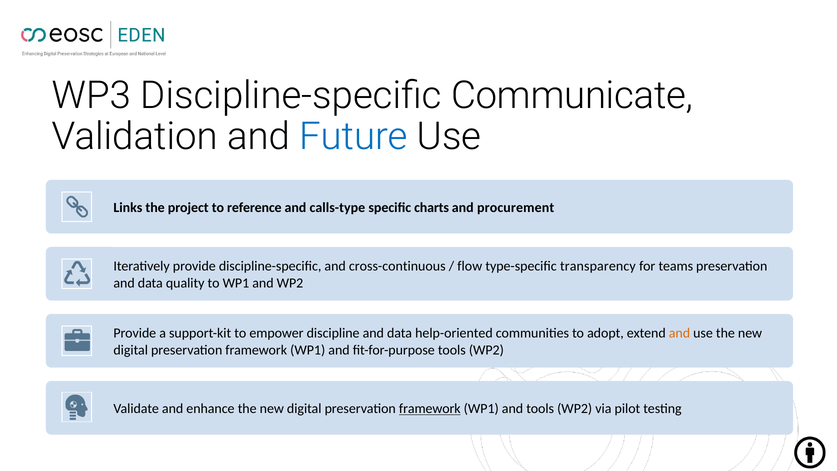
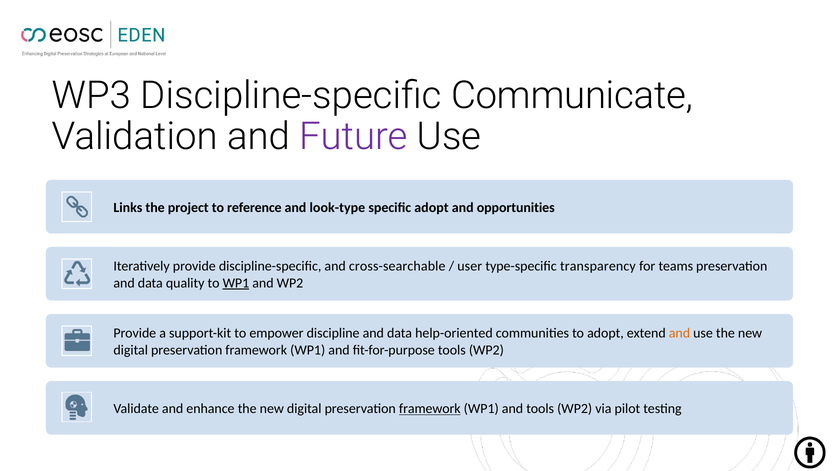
Future colour: blue -> purple
calls-type: calls-type -> look-type
specific charts: charts -> adopt
procurement: procurement -> opportunities
cross-continuous: cross-continuous -> cross-searchable
flow: flow -> user
WP1 at (236, 283) underline: none -> present
